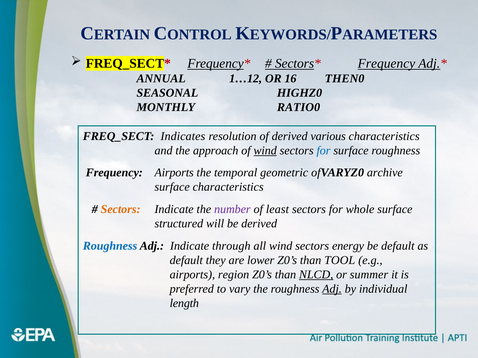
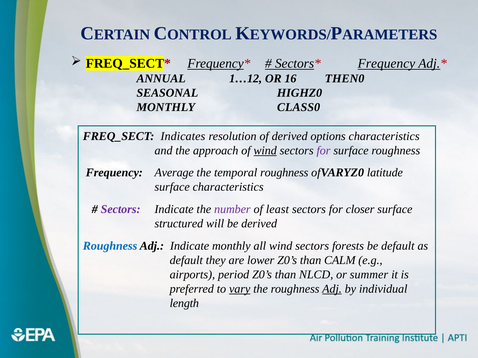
RATIO0: RATIO0 -> CLASS0
various: various -> options
for at (323, 151) colour: blue -> purple
Frequency Airports: Airports -> Average
temporal geometric: geometric -> roughness
archive: archive -> latitude
Sectors at (121, 210) colour: orange -> purple
whole: whole -> closer
Indicate through: through -> monthly
energy: energy -> forests
TOOL: TOOL -> CALM
region: region -> period
NLCD underline: present -> none
vary underline: none -> present
